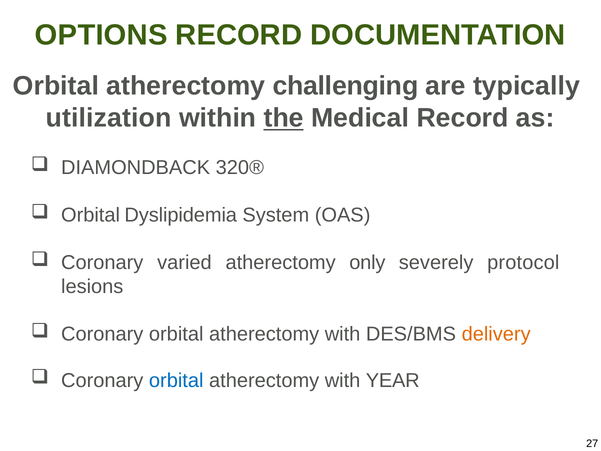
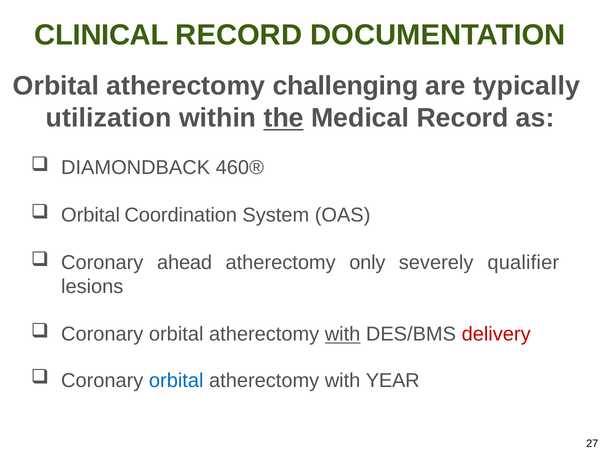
OPTIONS: OPTIONS -> CLINICAL
320®: 320® -> 460®
Dyslipidemia: Dyslipidemia -> Coordination
varied: varied -> ahead
protocol: protocol -> qualifier
with at (343, 334) underline: none -> present
delivery colour: orange -> red
